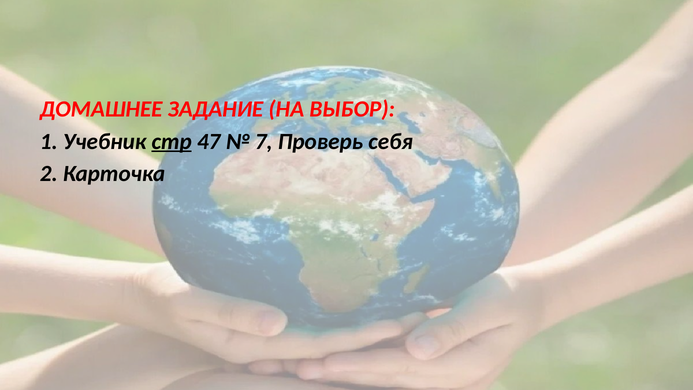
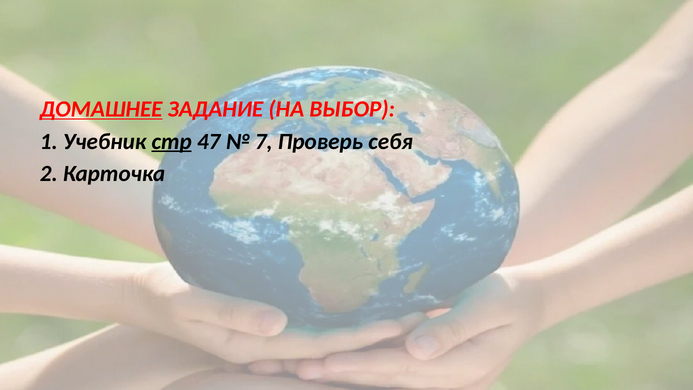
ДОМАШНЕЕ underline: none -> present
